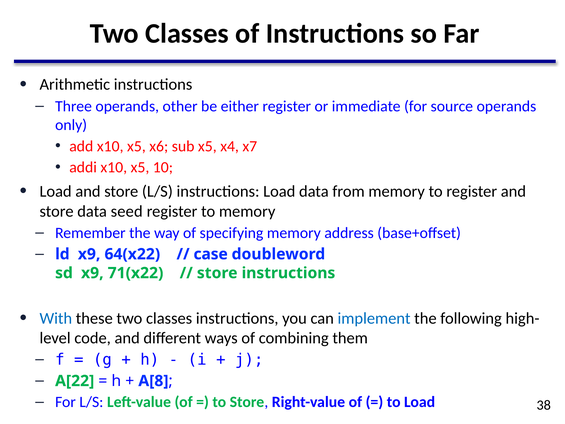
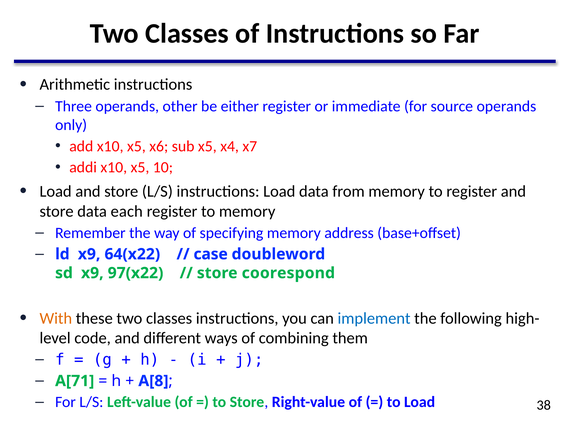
seed: seed -> each
71(x22: 71(x22 -> 97(x22
store instructions: instructions -> coorespond
With colour: blue -> orange
A[22: A[22 -> A[71
